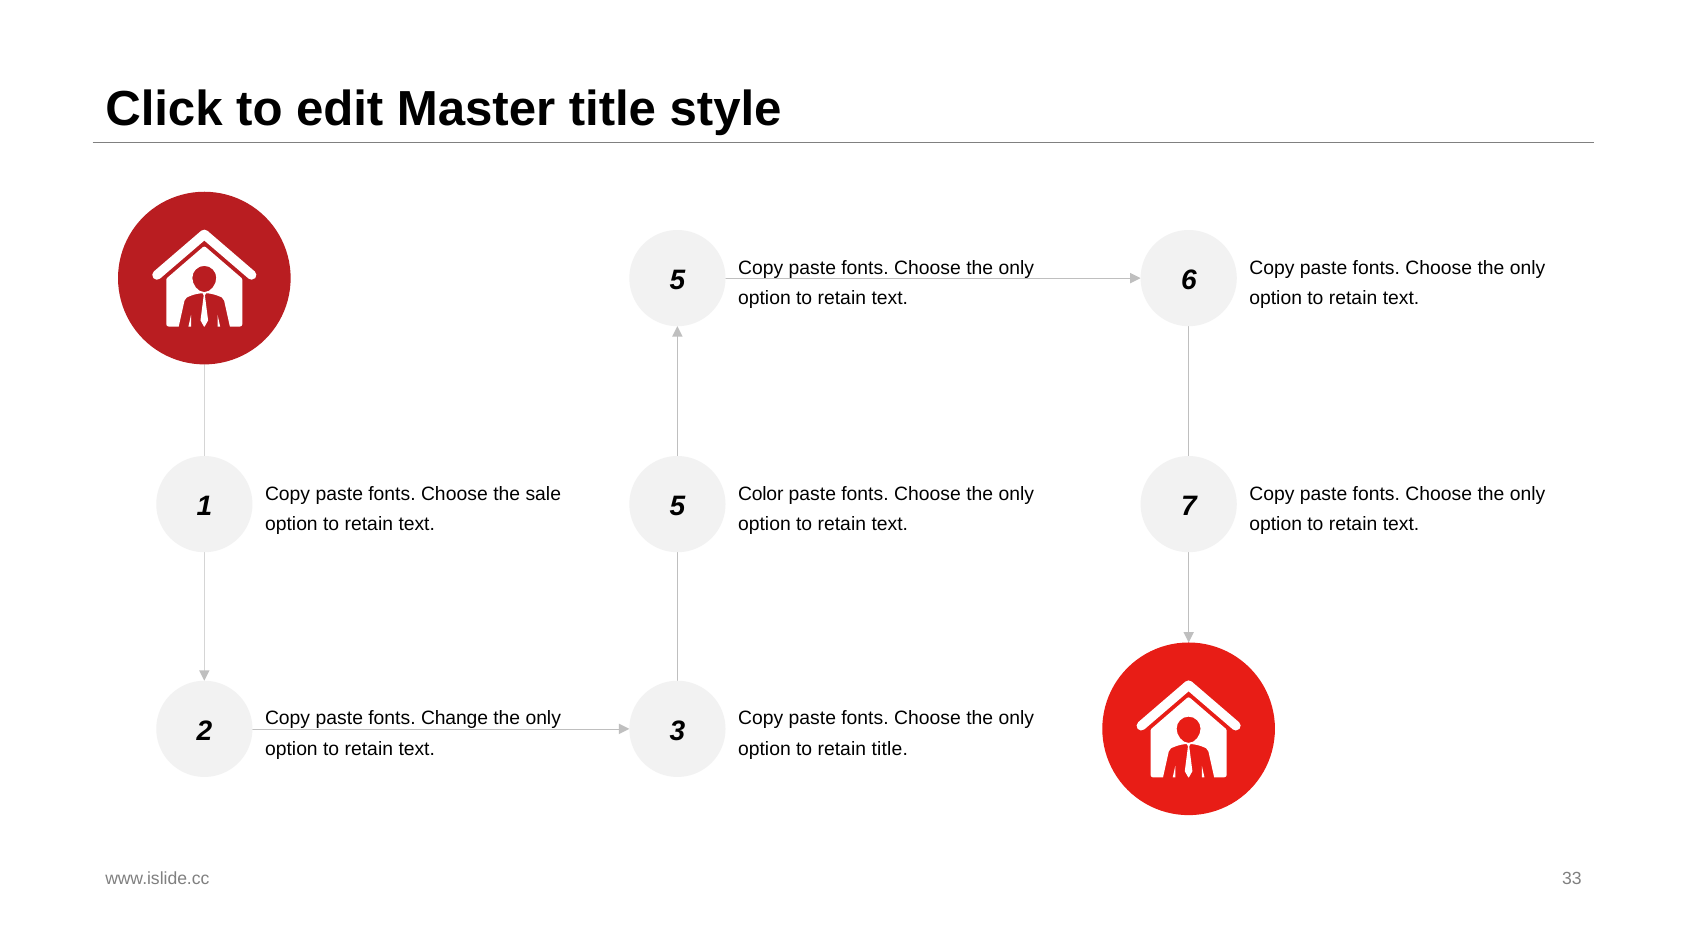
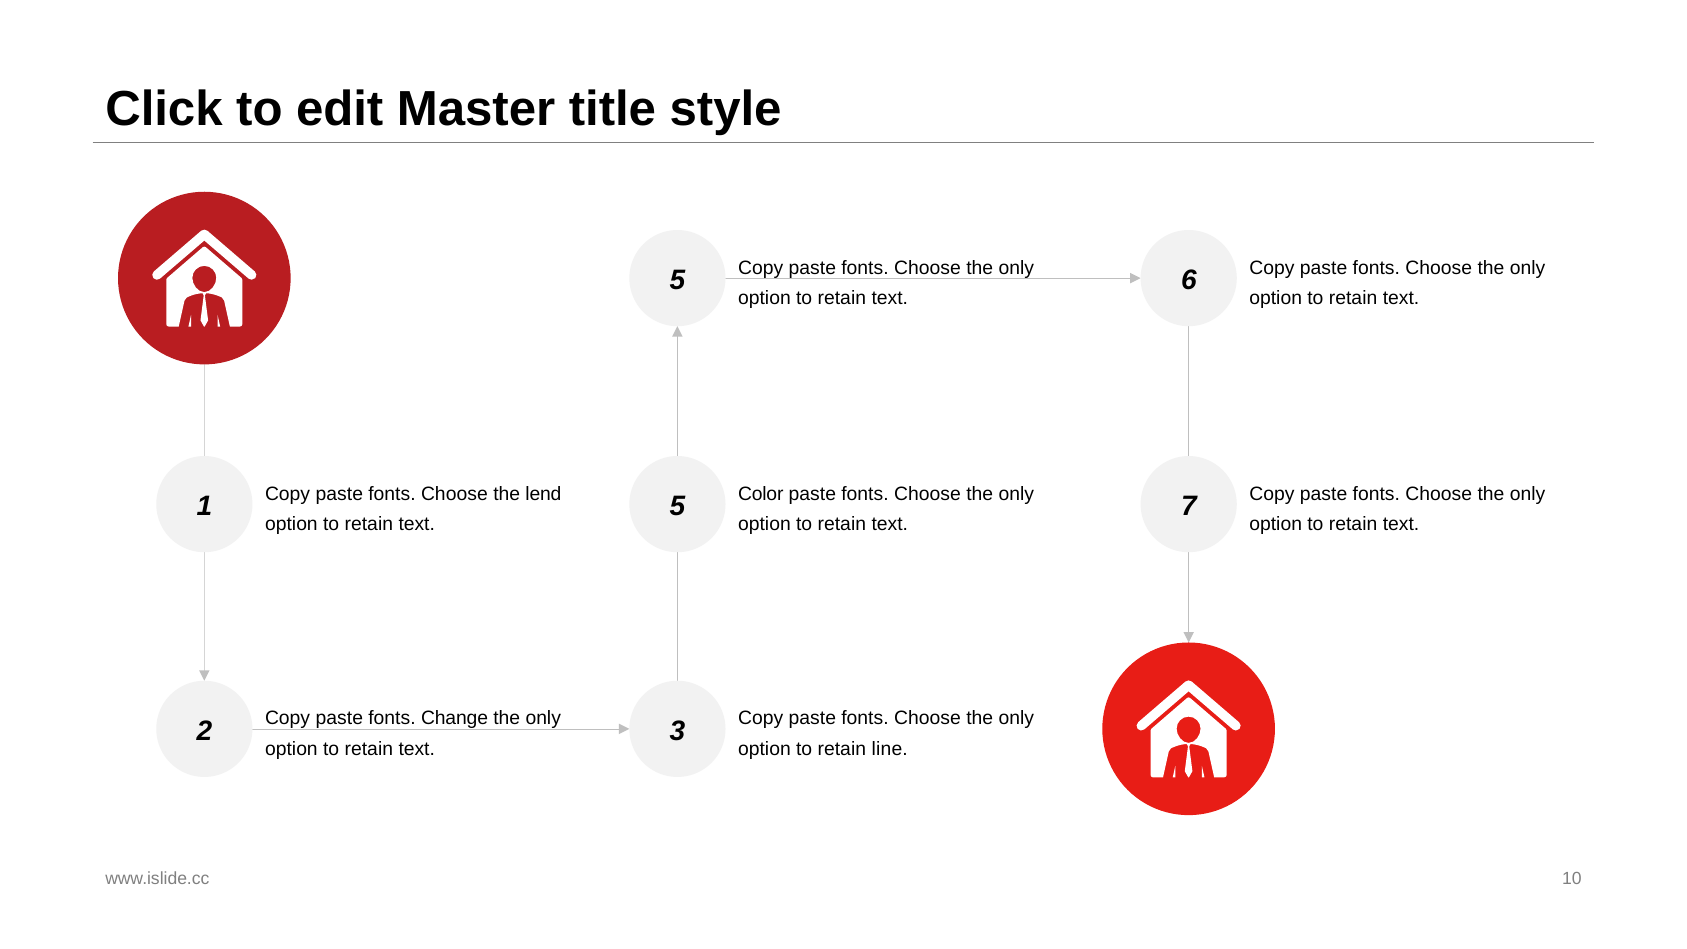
sale: sale -> lend
retain title: title -> line
33: 33 -> 10
